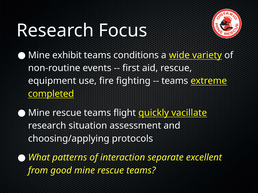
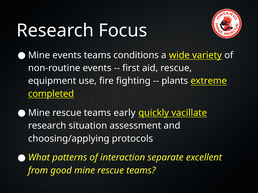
Mine exhibit: exhibit -> events
teams at (175, 81): teams -> plants
flight: flight -> early
